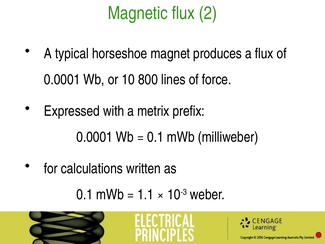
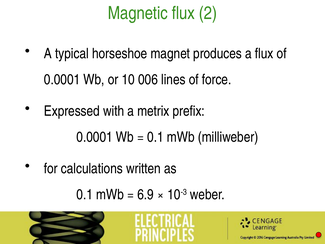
800: 800 -> 006
1.1: 1.1 -> 6.9
